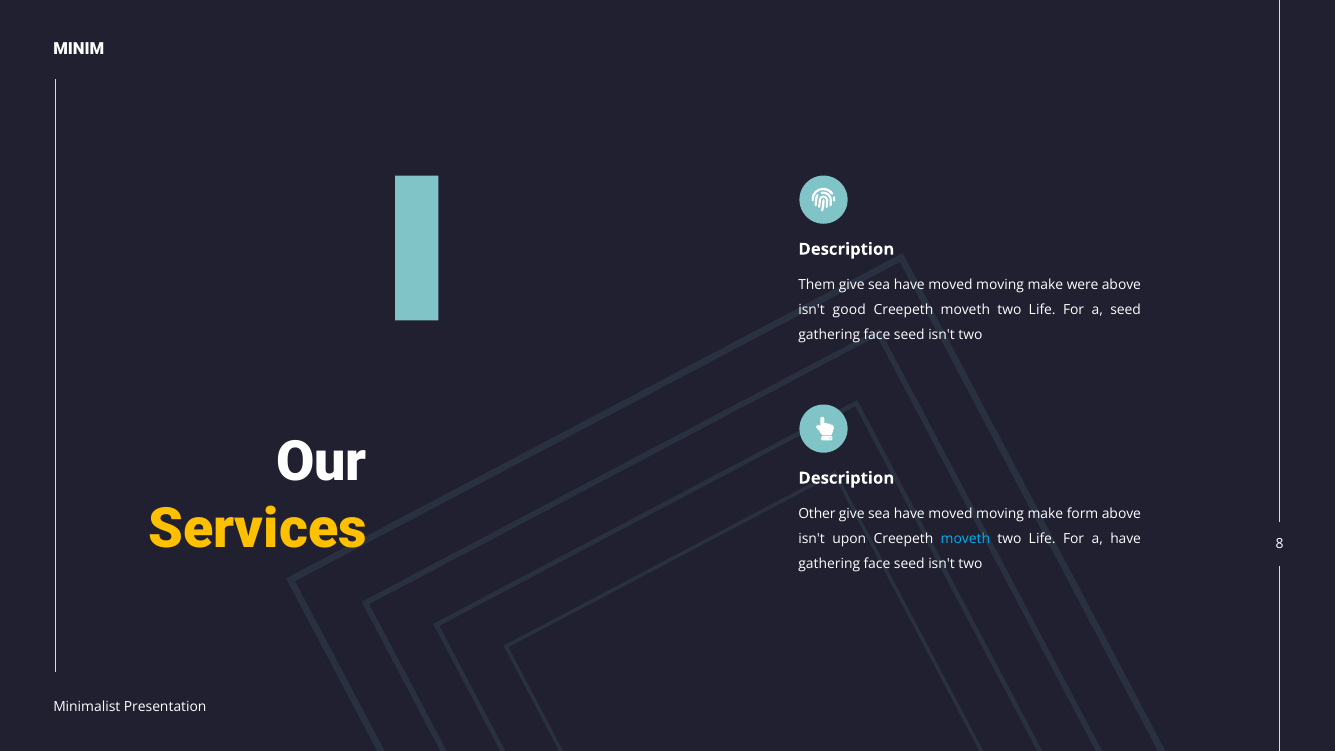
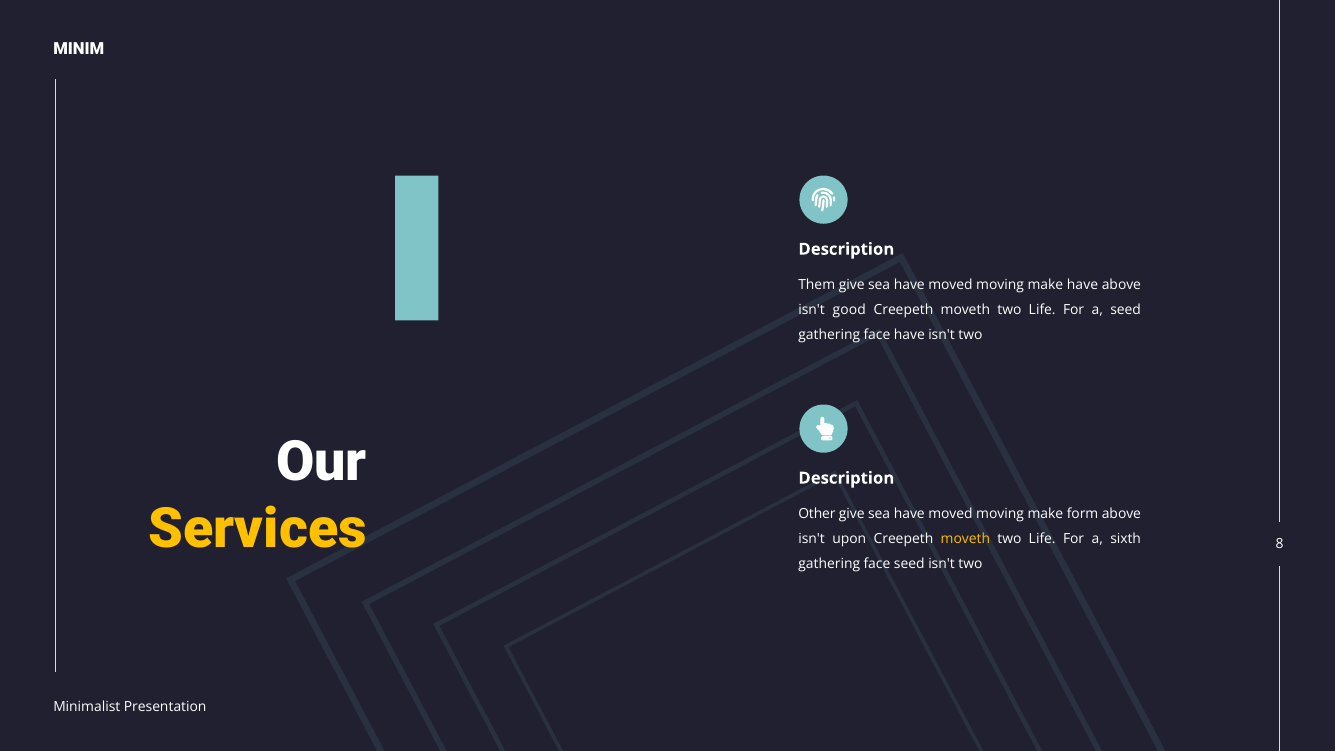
make were: were -> have
seed at (909, 335): seed -> have
moveth at (965, 539) colour: light blue -> yellow
a have: have -> sixth
